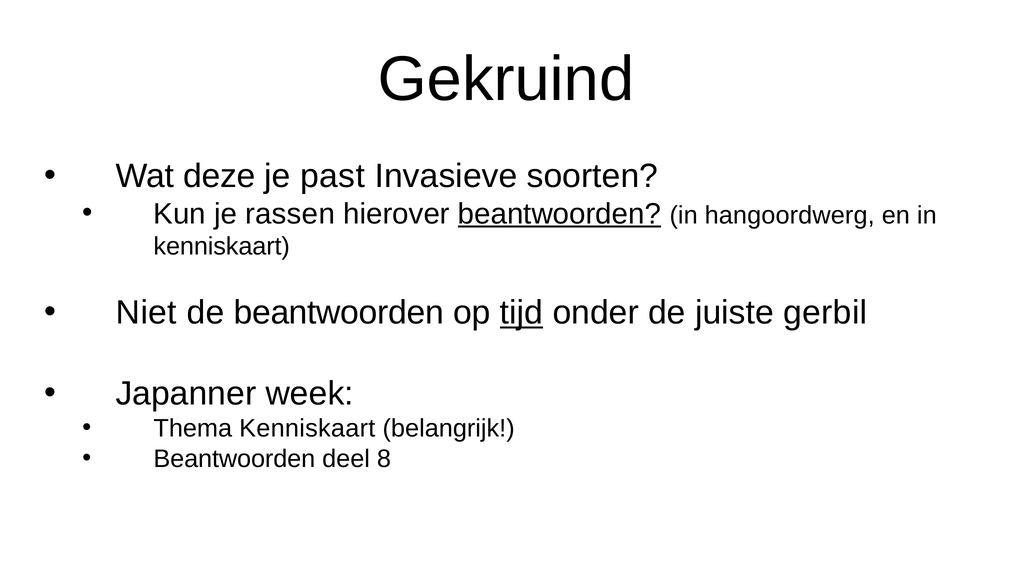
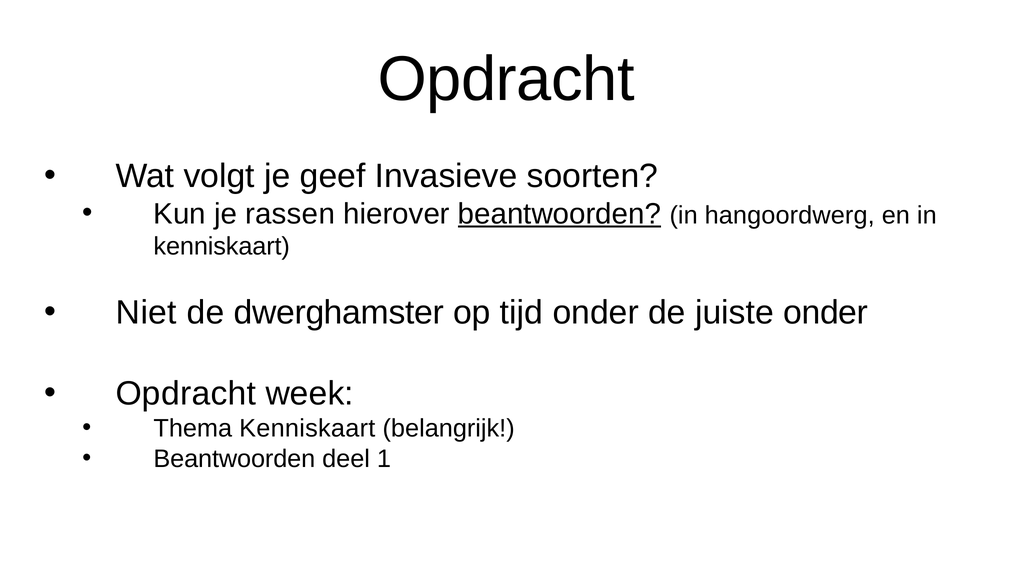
Gekruind at (506, 80): Gekruind -> Opdracht
deze: deze -> volgt
past: past -> geef
de beantwoorden: beantwoorden -> dwerghamster
tijd underline: present -> none
juiste gerbil: gerbil -> onder
Japanner at (186, 394): Japanner -> Opdracht
8: 8 -> 1
